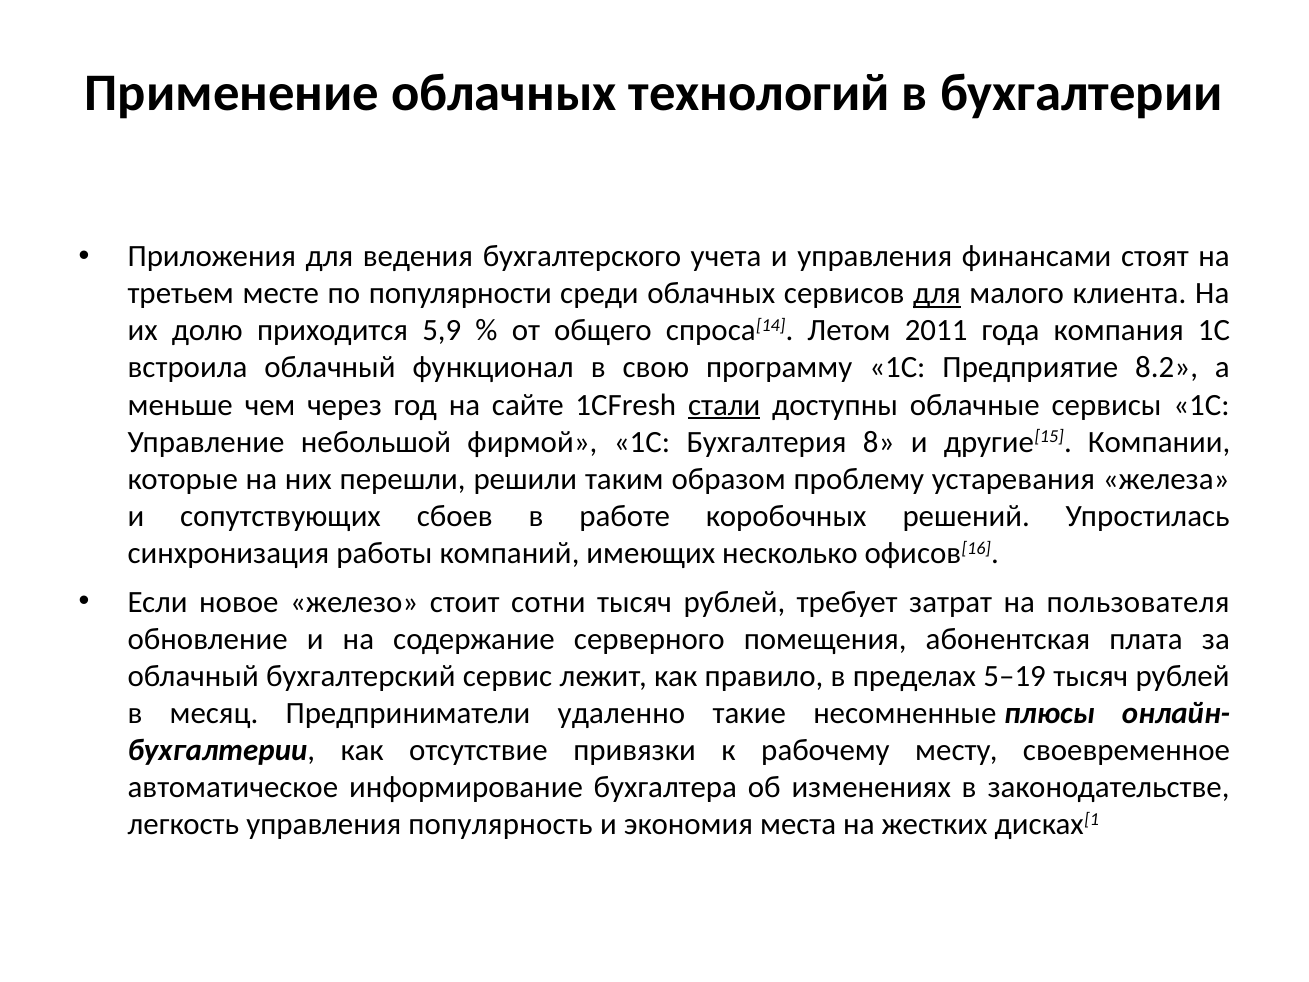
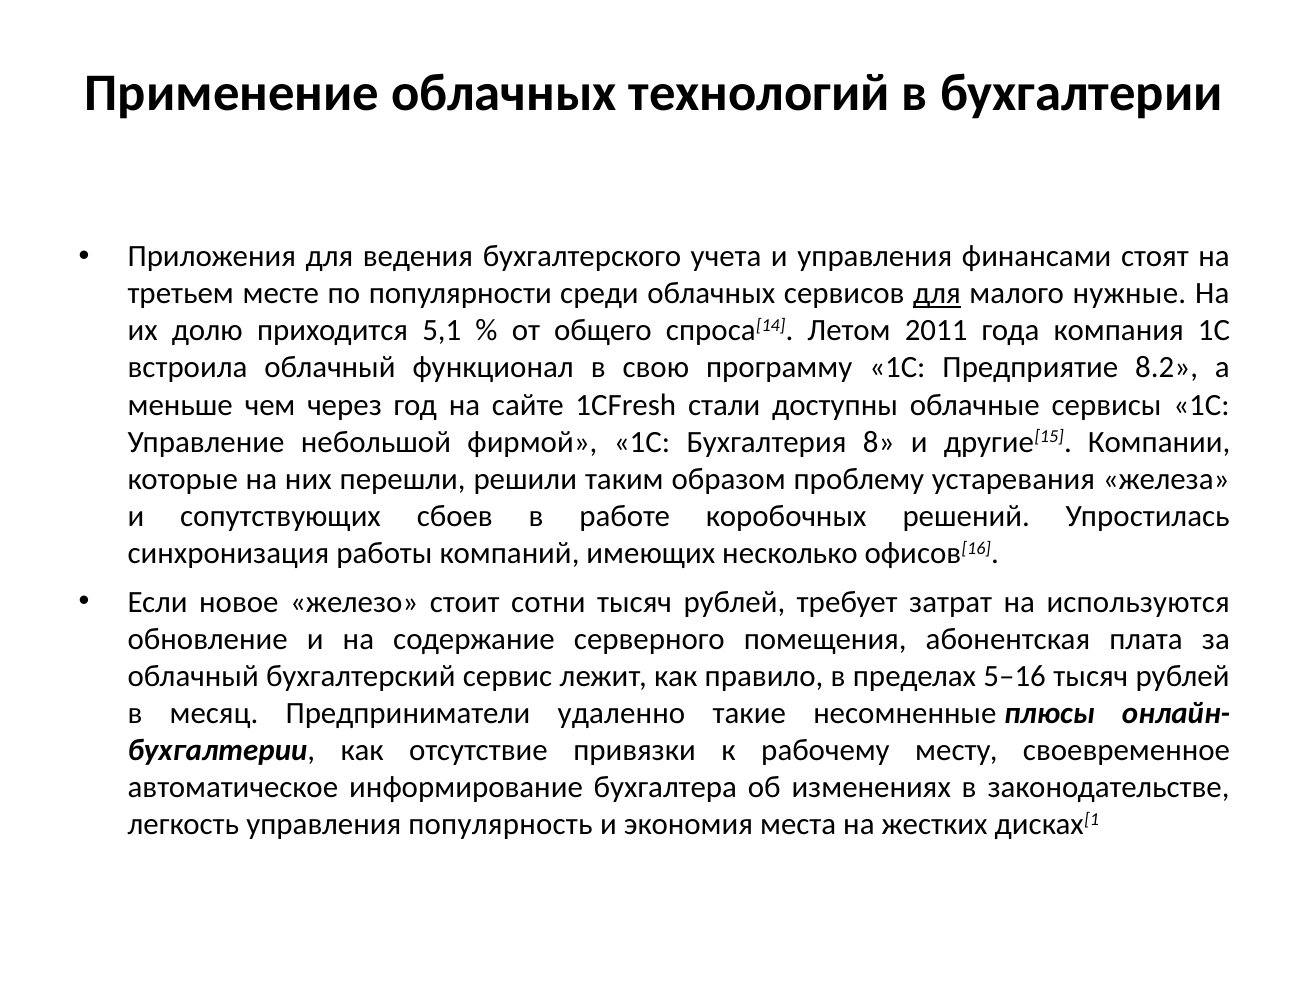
клиента: клиента -> нужные
5,9: 5,9 -> 5,1
стали underline: present -> none
пользователя: пользователя -> используются
5–19: 5–19 -> 5–16
